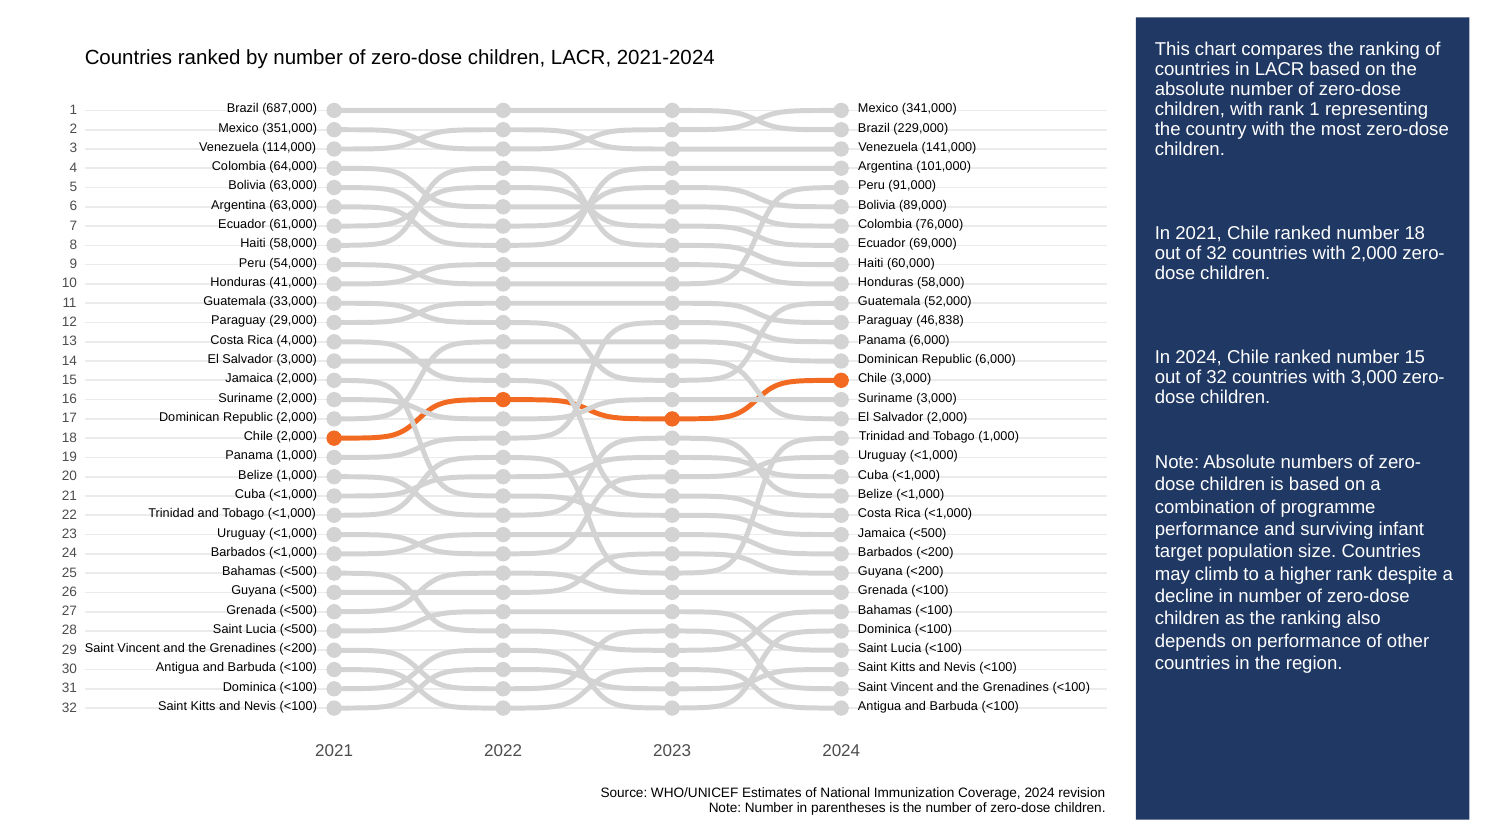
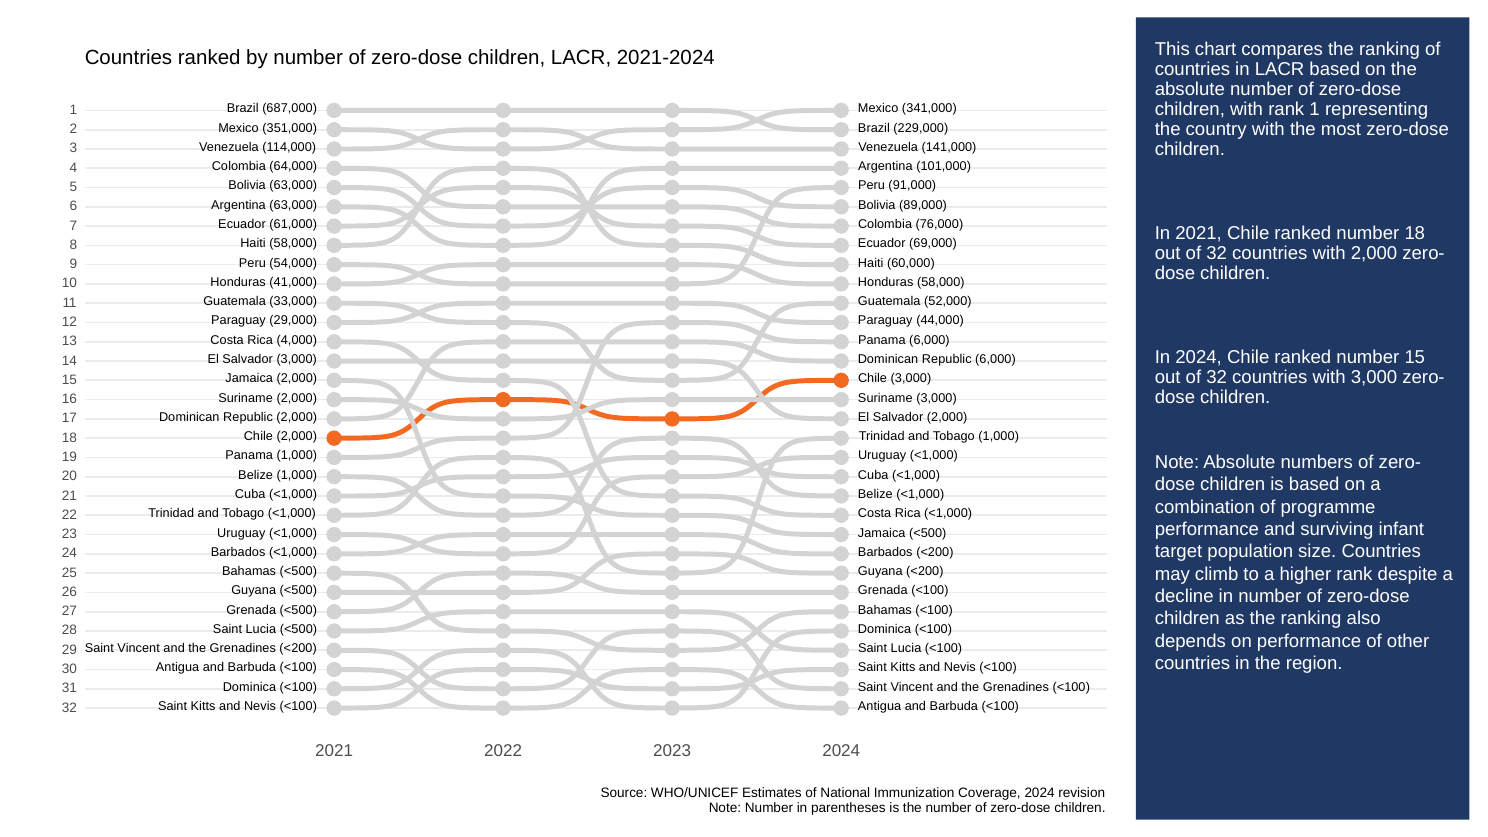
46,838: 46,838 -> 44,000
